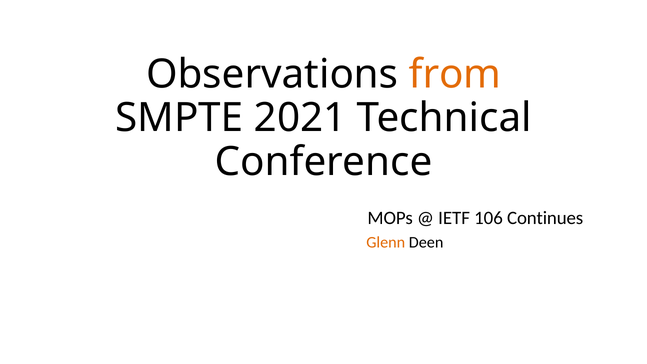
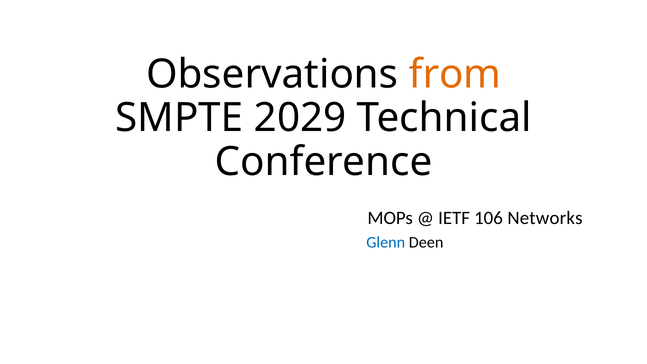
2021: 2021 -> 2029
Continues: Continues -> Networks
Glenn colour: orange -> blue
